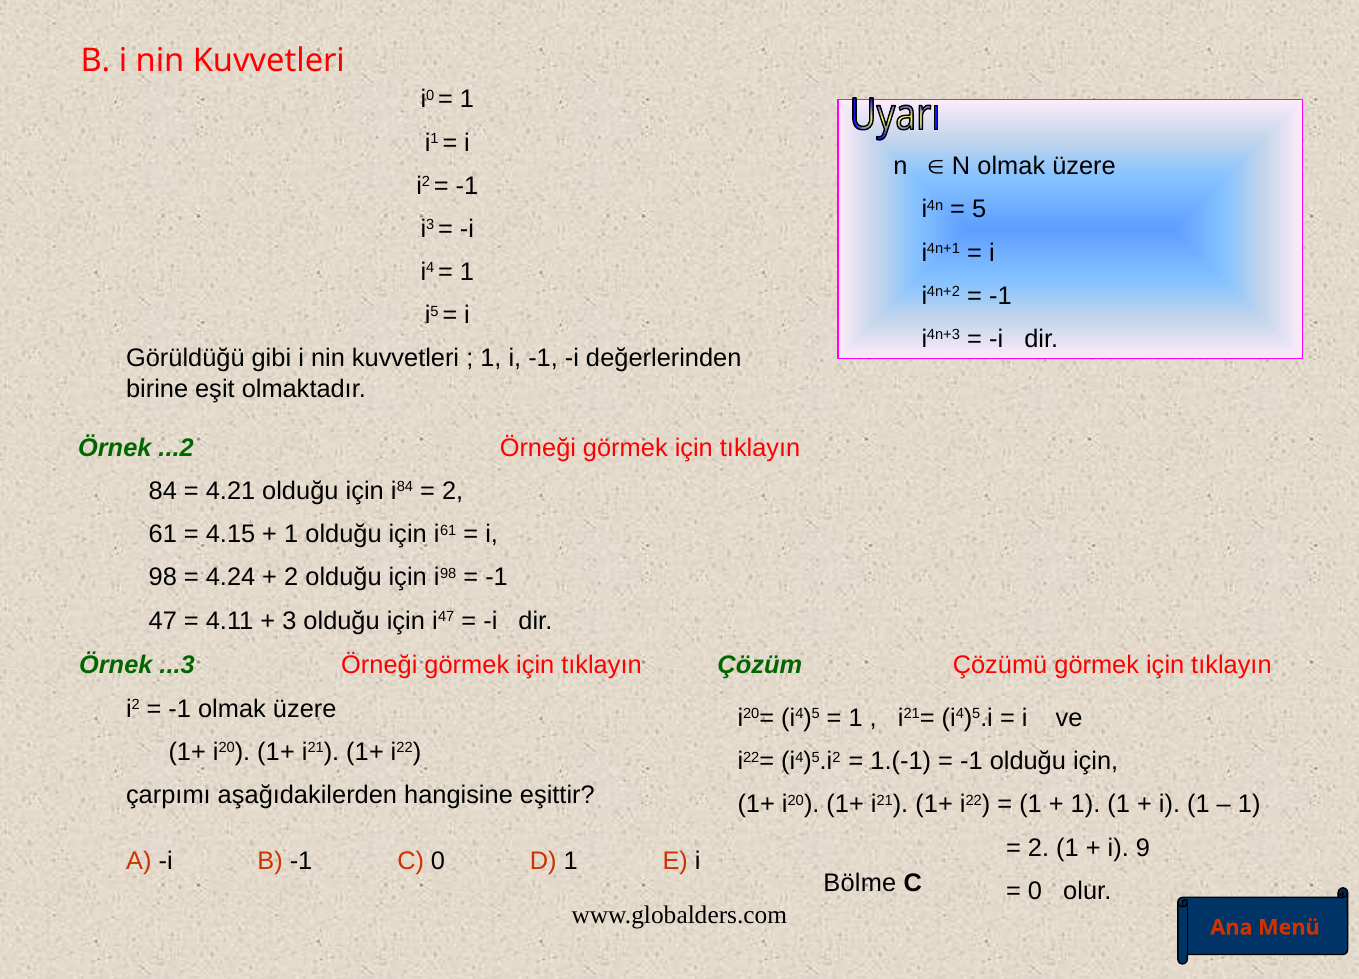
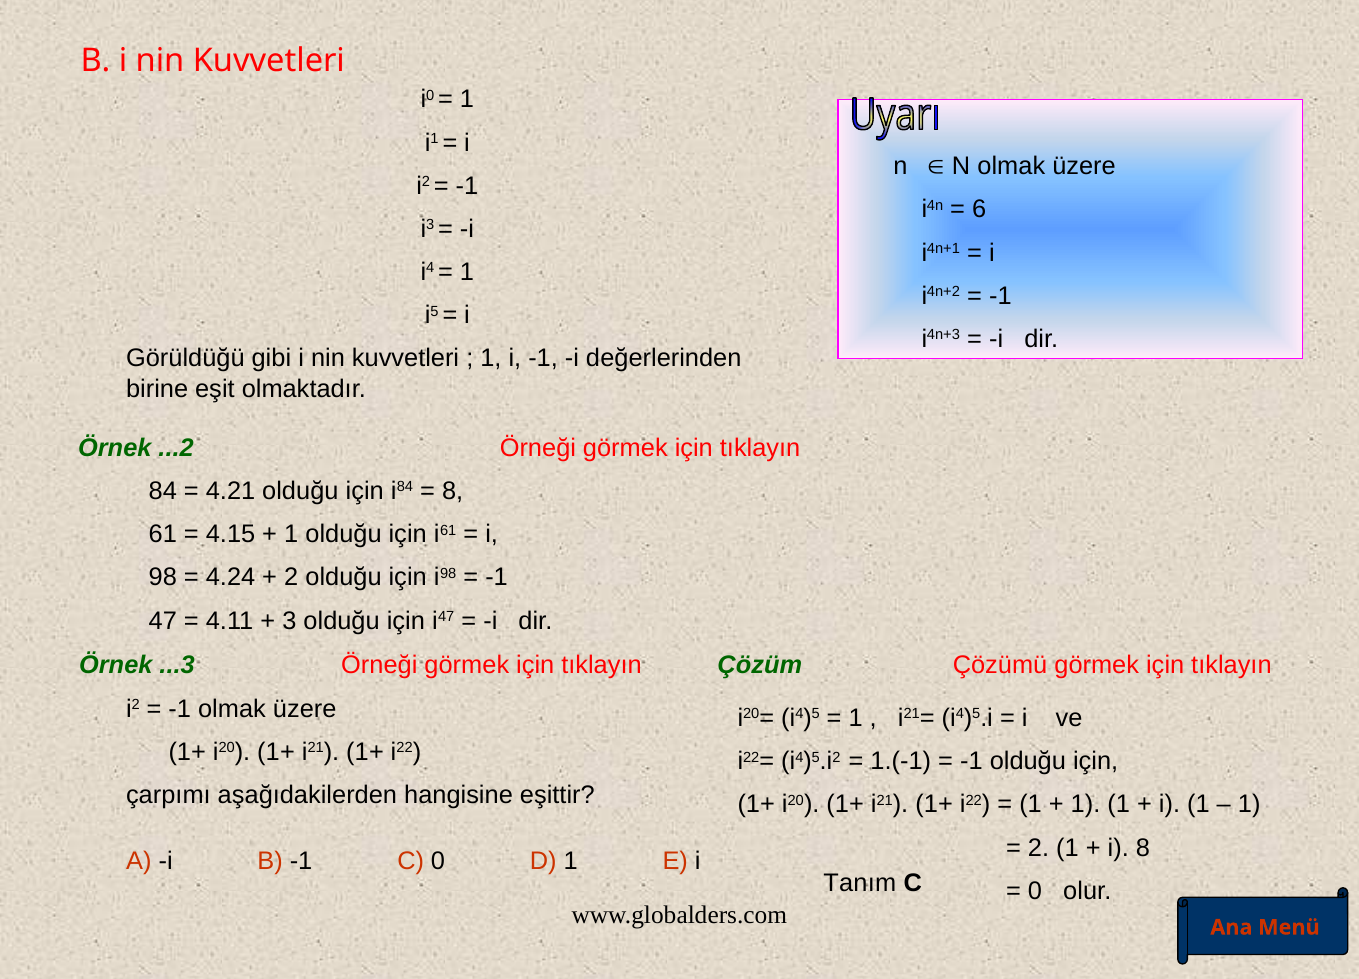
5: 5 -> 6
2 at (453, 491): 2 -> 8
i 9: 9 -> 8
Bölme: Bölme -> Tanım
